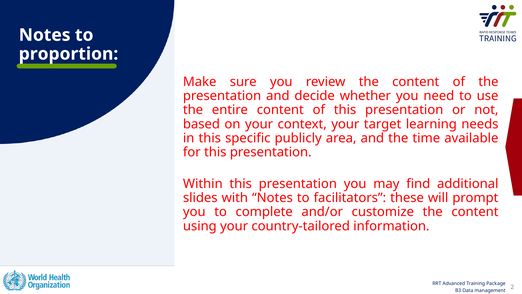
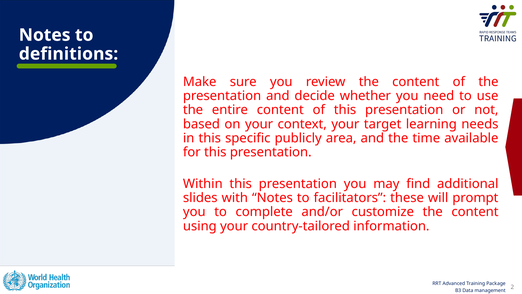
proportion: proportion -> definitions
